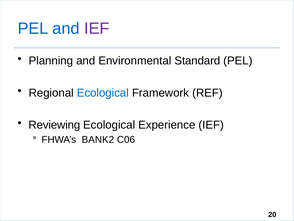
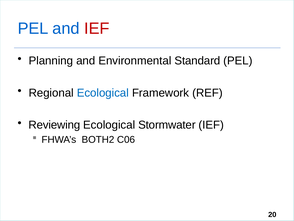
IEF at (97, 28) colour: purple -> red
Experience: Experience -> Stormwater
BANK2: BANK2 -> BOTH2
